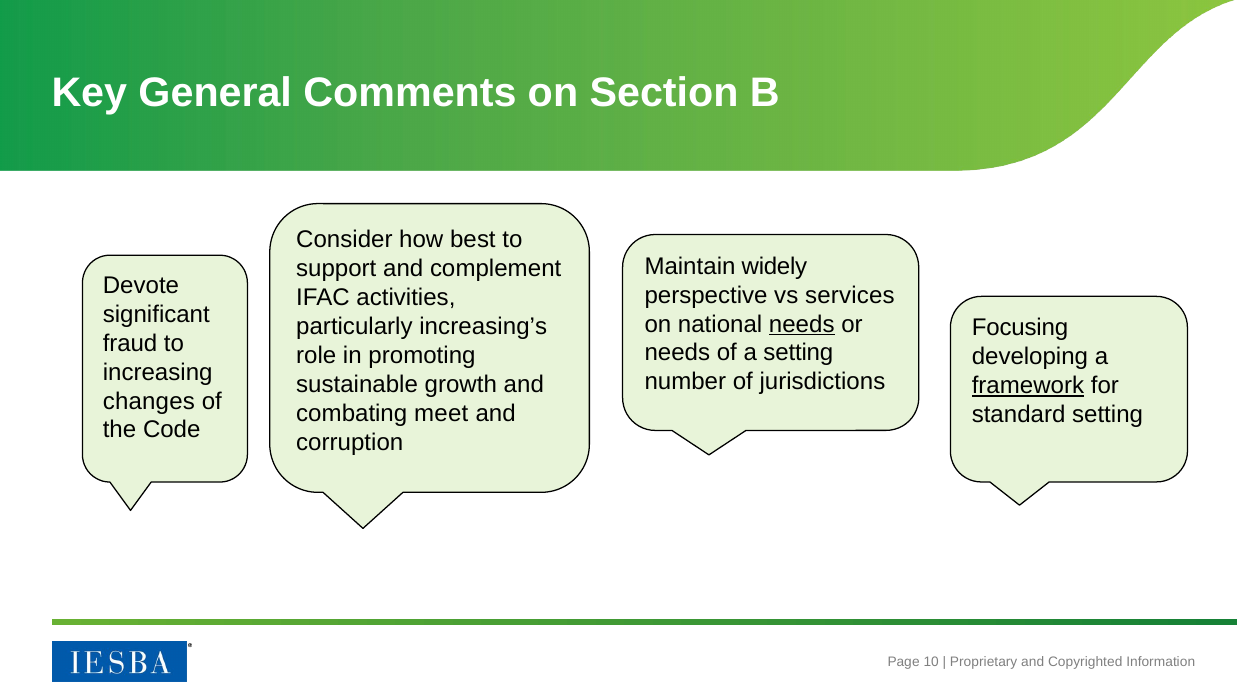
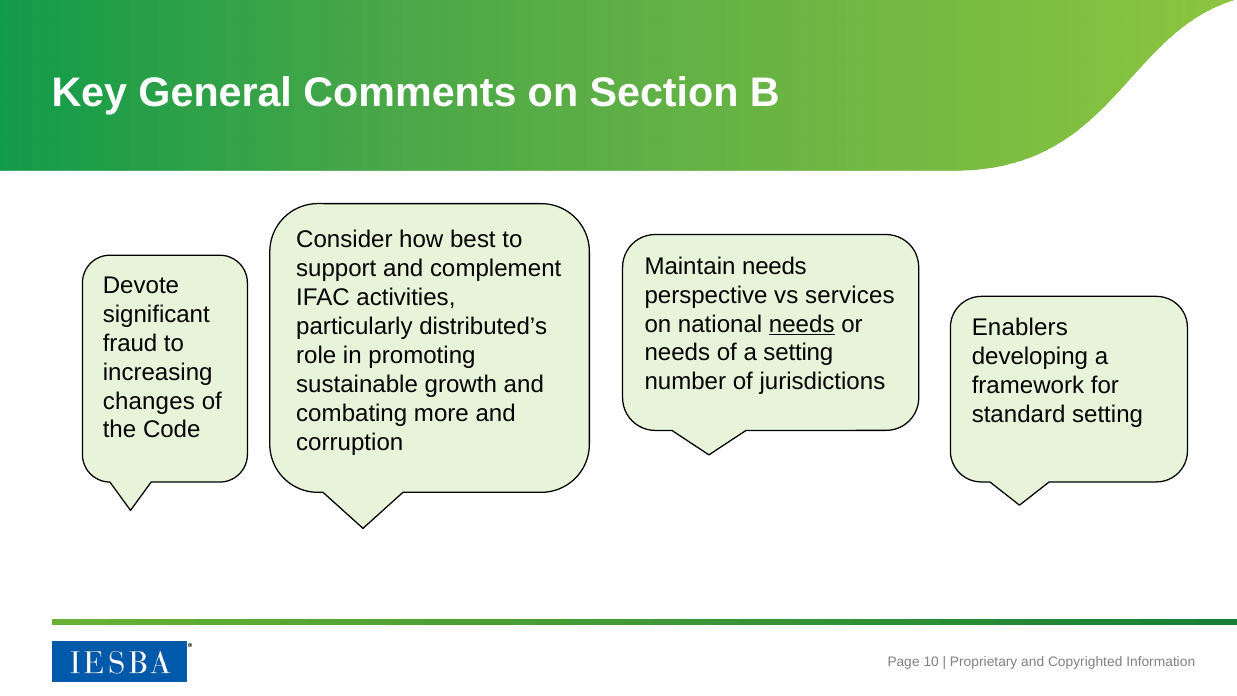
Maintain widely: widely -> needs
increasing’s: increasing’s -> distributed’s
Focusing: Focusing -> Enablers
framework underline: present -> none
meet: meet -> more
